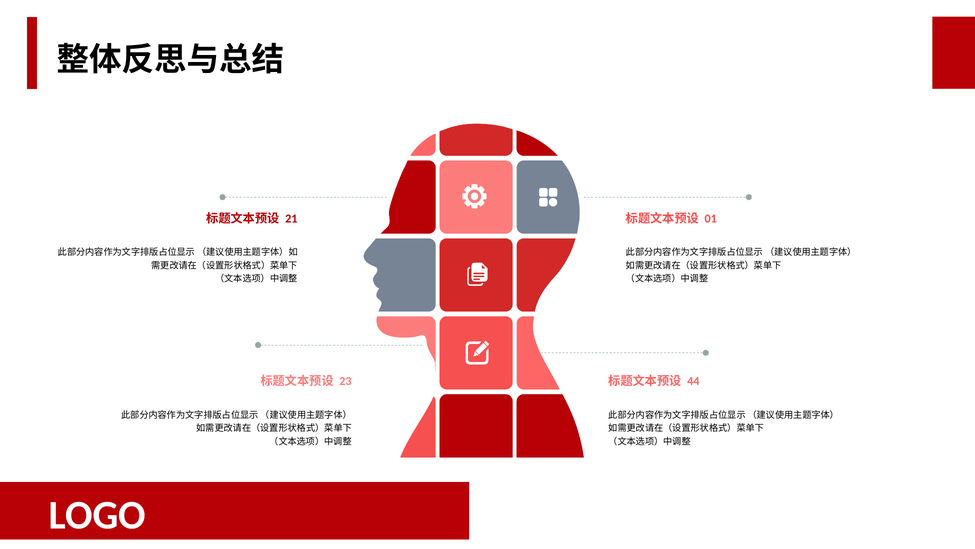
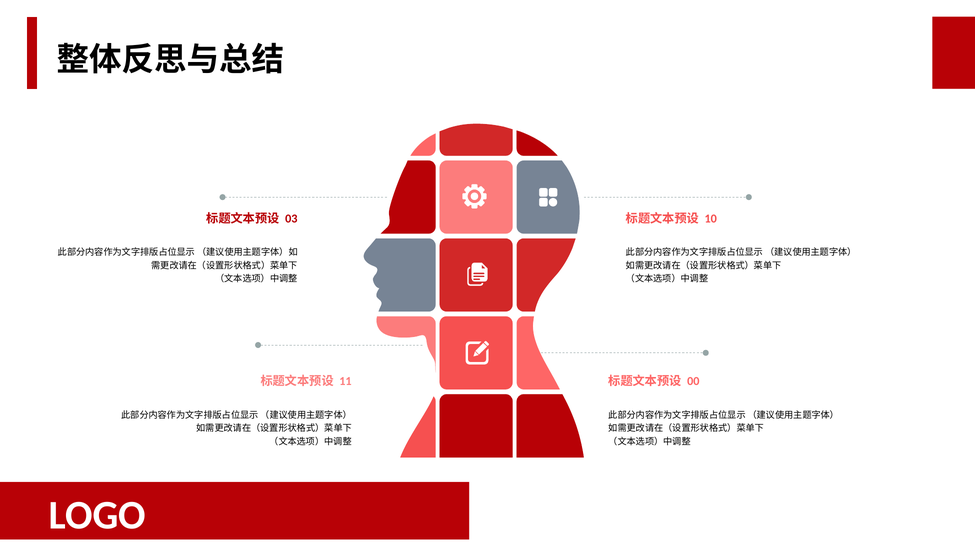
21: 21 -> 03
01: 01 -> 10
23: 23 -> 11
44: 44 -> 00
